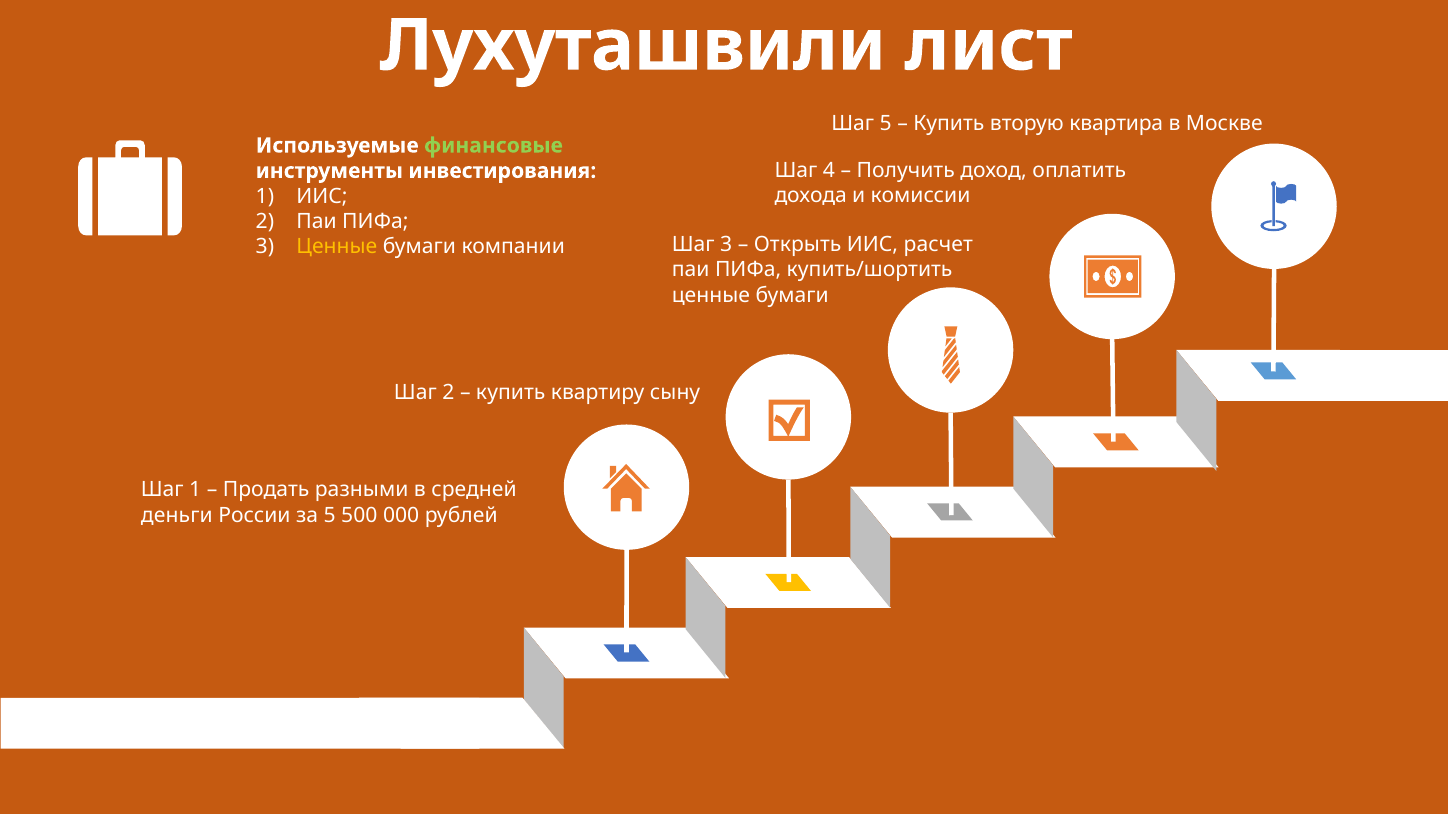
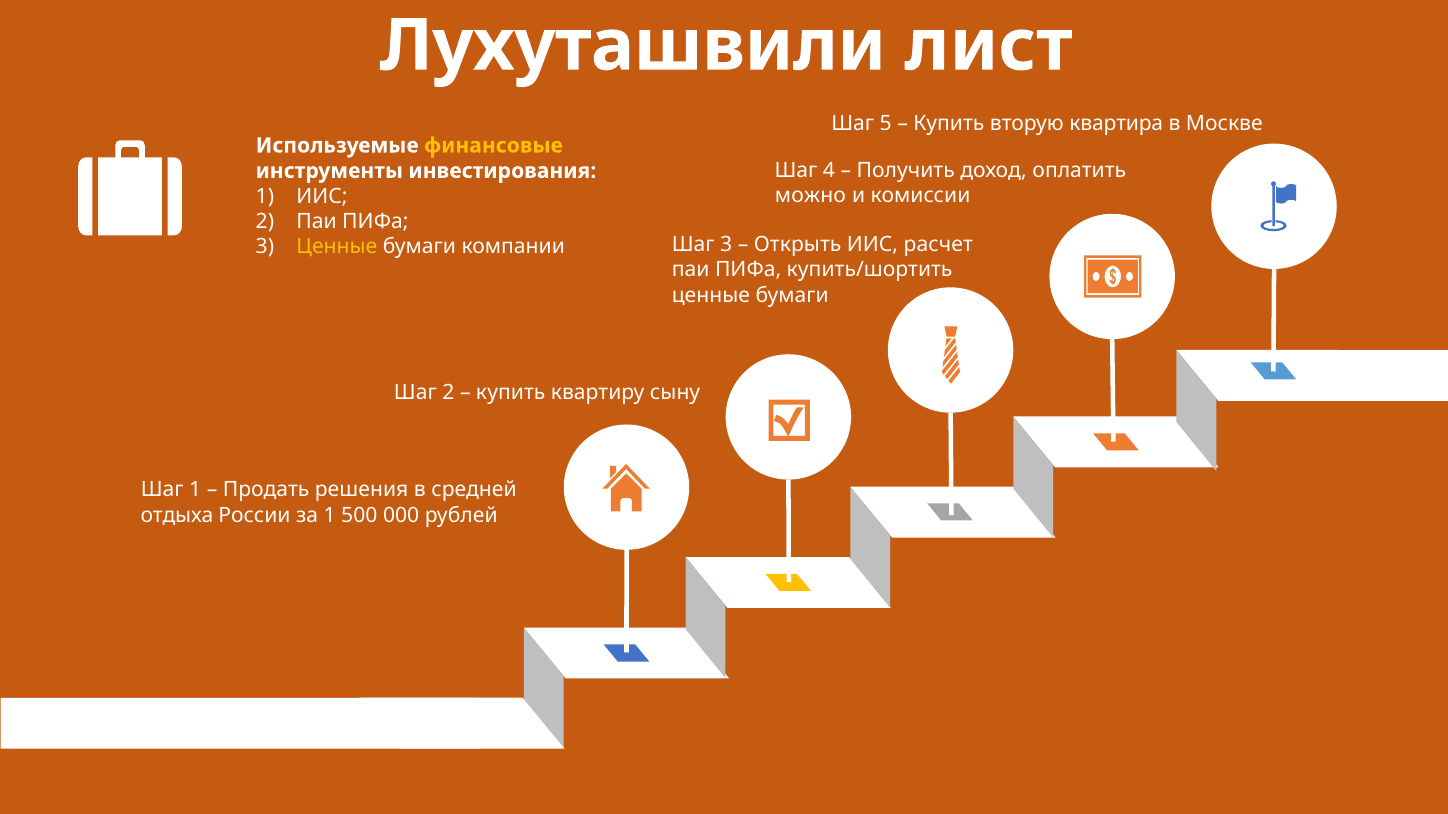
финансовые colour: light green -> yellow
дохода: дохода -> можно
разными: разными -> решения
деньги: деньги -> отдыха
за 5: 5 -> 1
